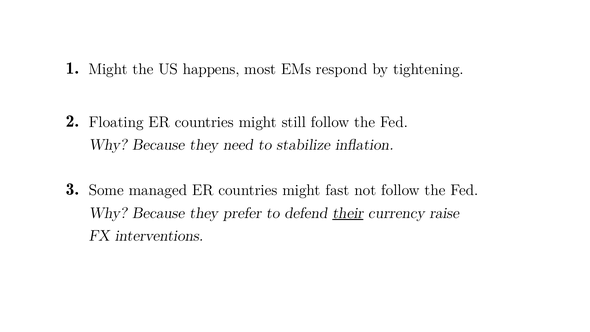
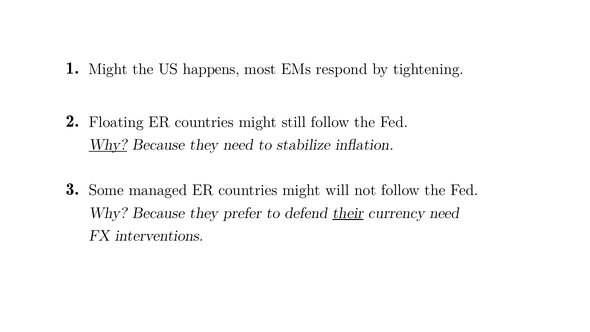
Why at (108, 145) underline: none -> present
fast: fast -> will
currency raise: raise -> need
